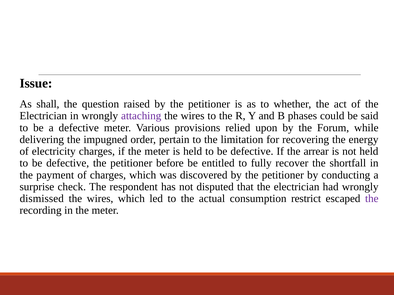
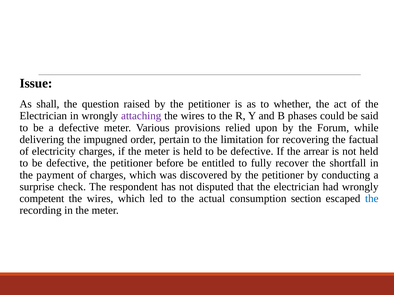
energy: energy -> factual
dismissed: dismissed -> competent
restrict: restrict -> section
the at (372, 199) colour: purple -> blue
